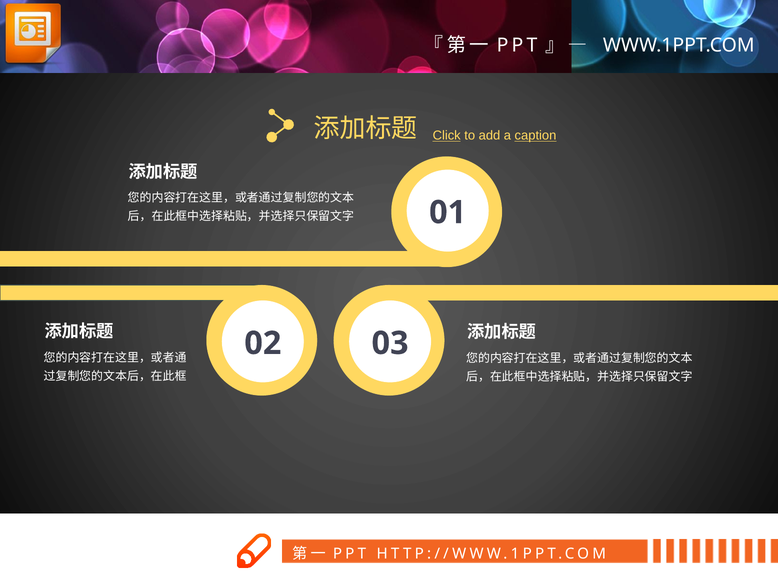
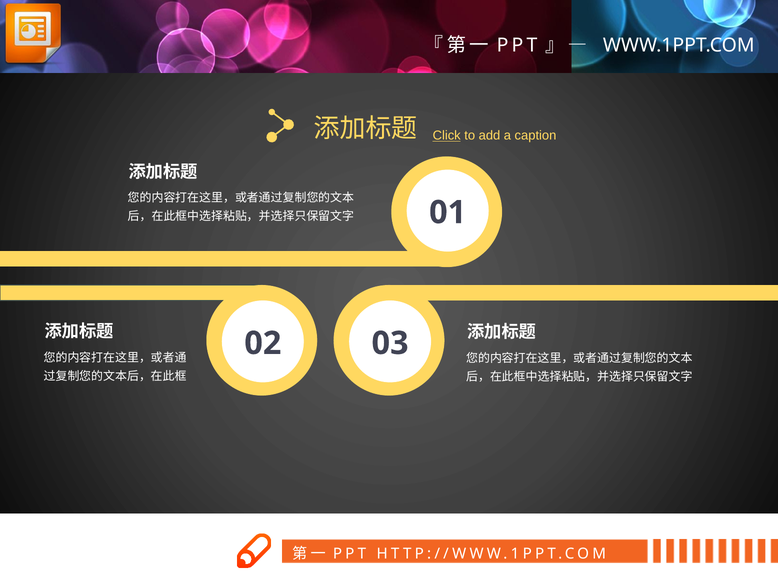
caption underline: present -> none
